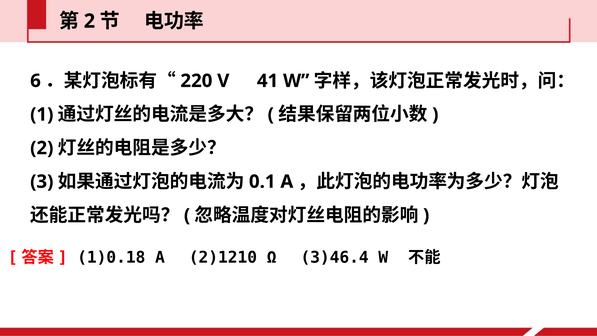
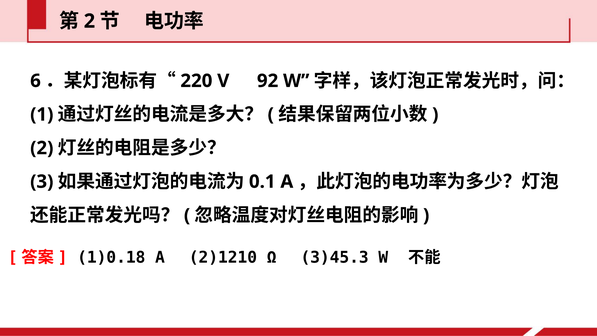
41: 41 -> 92
3)46.4: 3)46.4 -> 3)45.3
